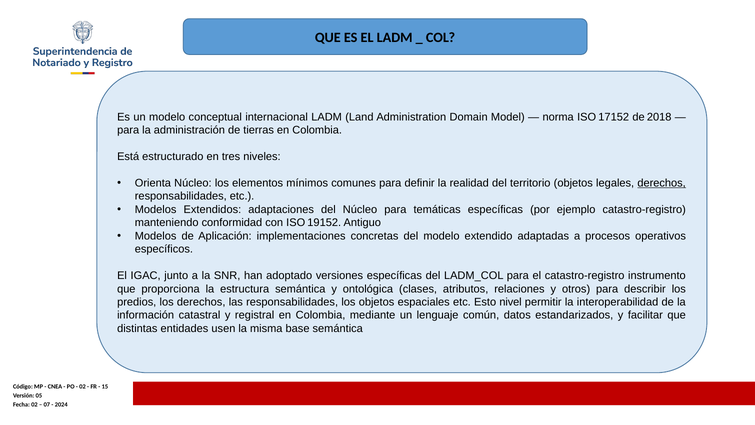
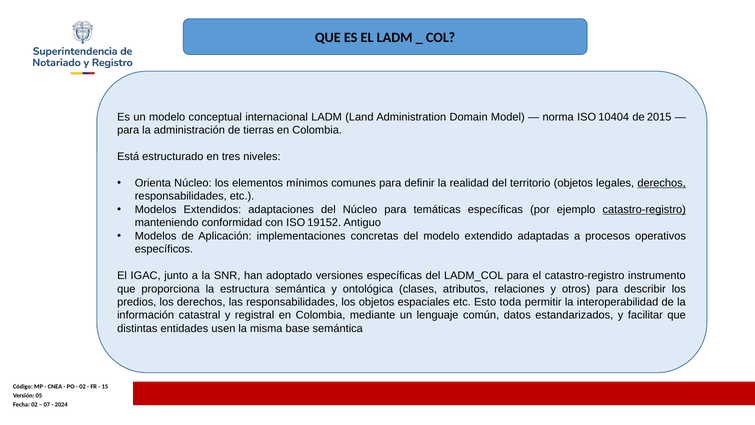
17152: 17152 -> 10404
2018: 2018 -> 2015
catastro‑registro at (644, 209) underline: none -> present
nivel: nivel -> toda
